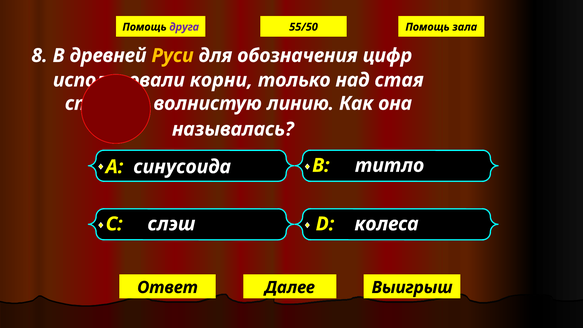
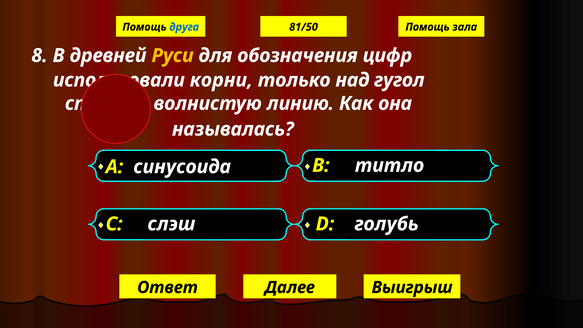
друга colour: purple -> blue
55/50: 55/50 -> 81/50
стая: стая -> гугол
колеса: колеса -> голубь
